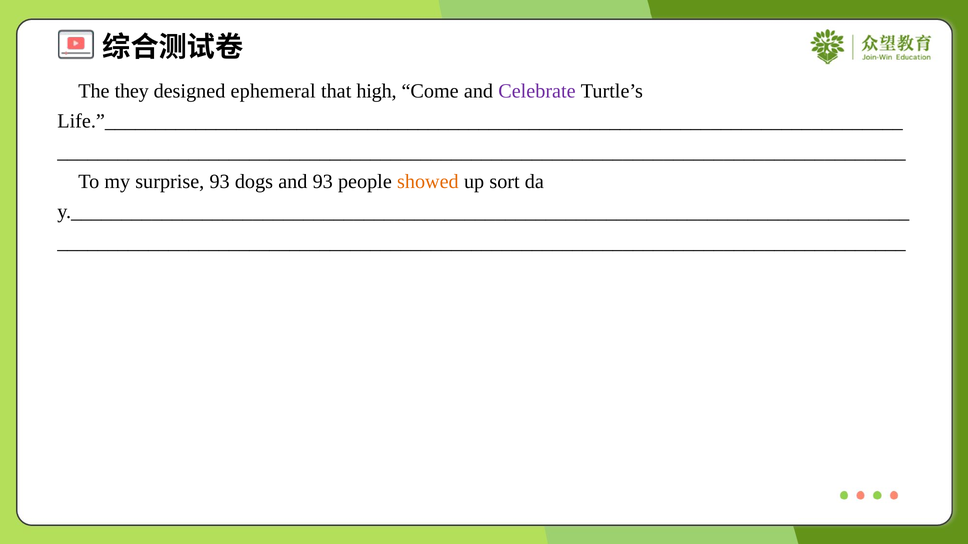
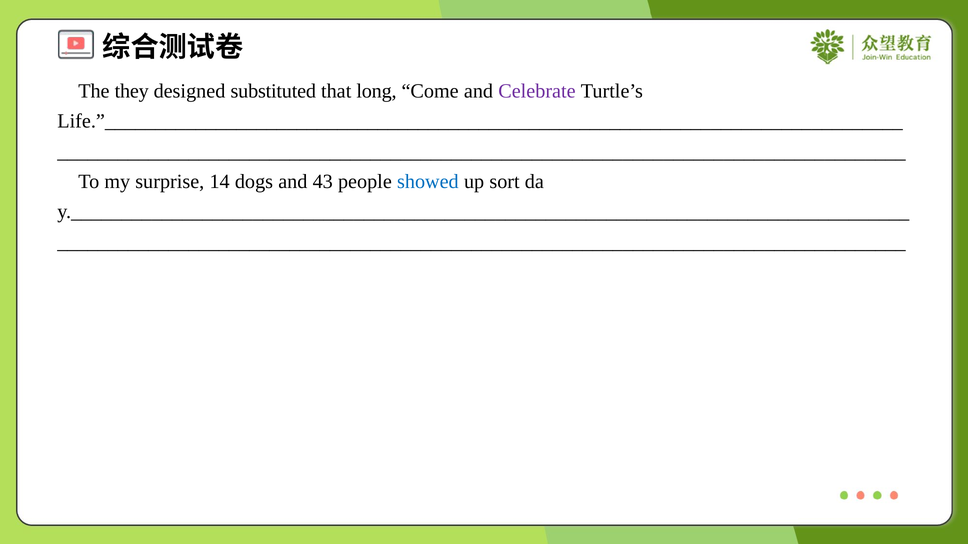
ephemeral: ephemeral -> substituted
high: high -> long
surprise 93: 93 -> 14
and 93: 93 -> 43
showed colour: orange -> blue
